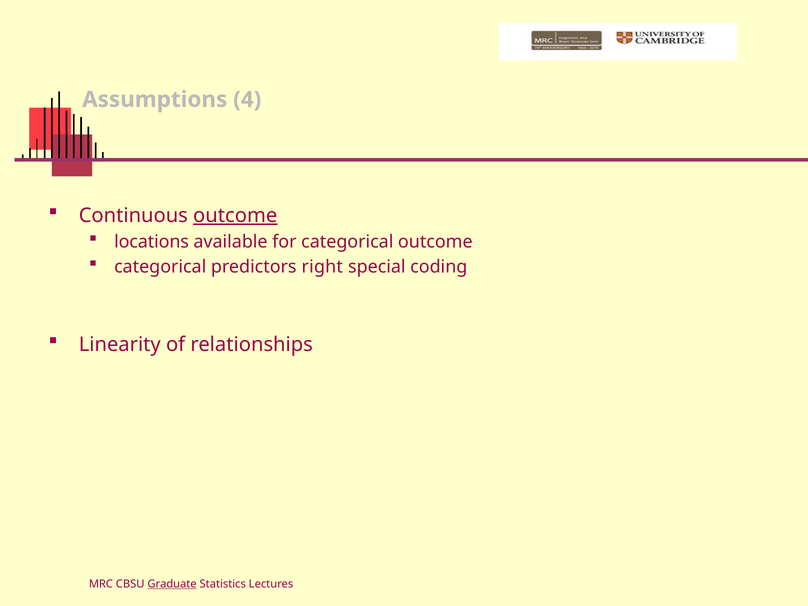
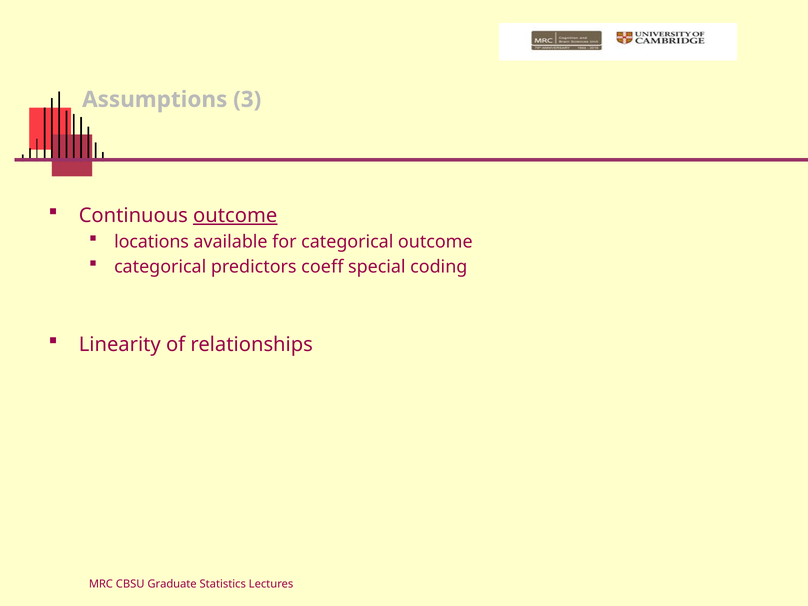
4: 4 -> 3
right: right -> coeff
Graduate underline: present -> none
